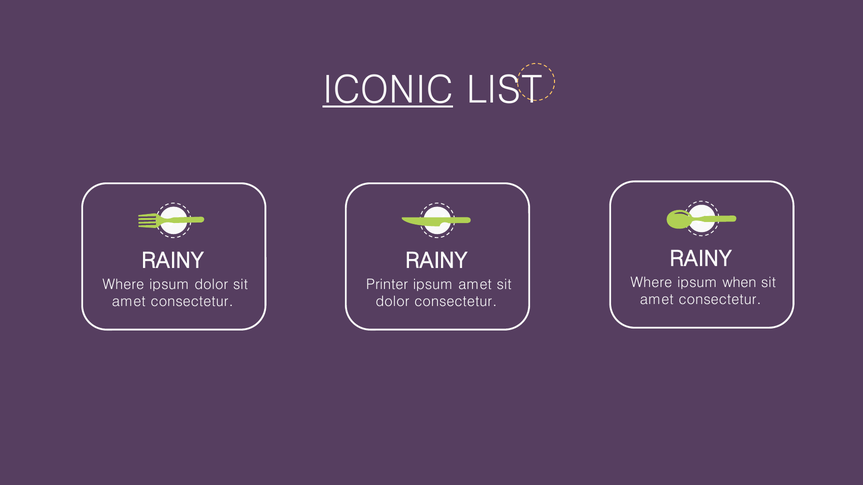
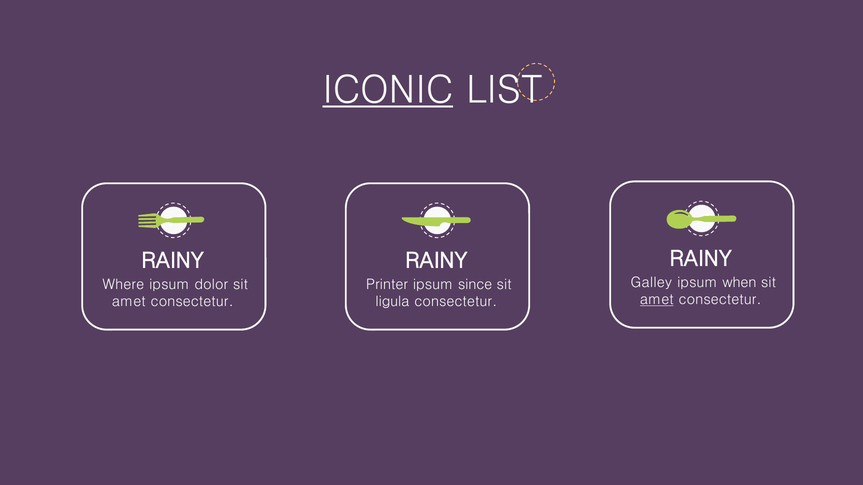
Where at (651, 283): Where -> Galley
ipsum amet: amet -> since
amet at (657, 300) underline: none -> present
dolor at (392, 302): dolor -> ligula
